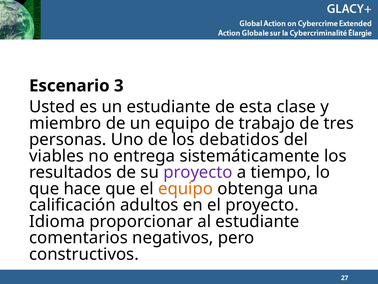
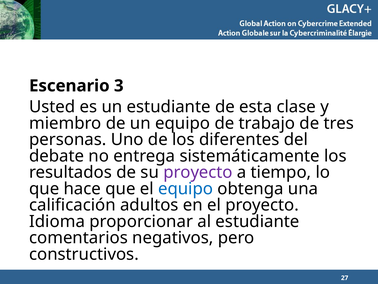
debatidos: debatidos -> diferentes
viables: viables -> debate
equipo at (186, 188) colour: orange -> blue
